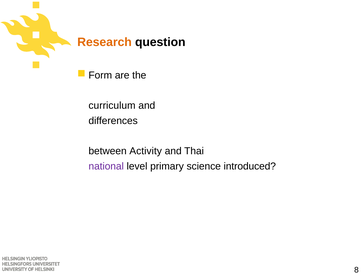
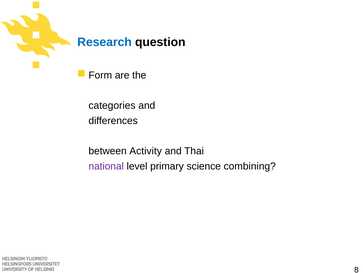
Research colour: orange -> blue
curriculum: curriculum -> categories
introduced: introduced -> combining
